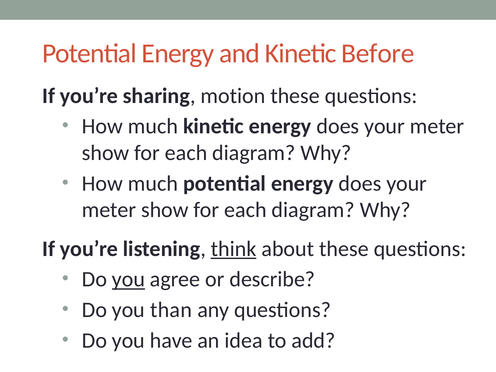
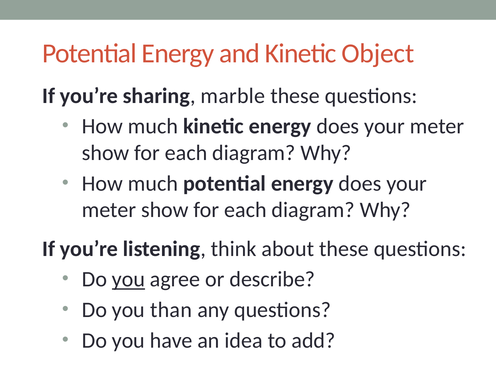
Before: Before -> Object
motion: motion -> marble
think underline: present -> none
